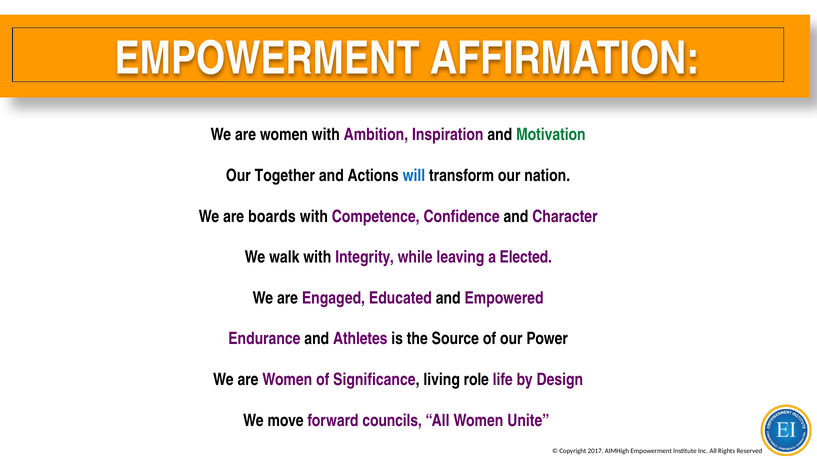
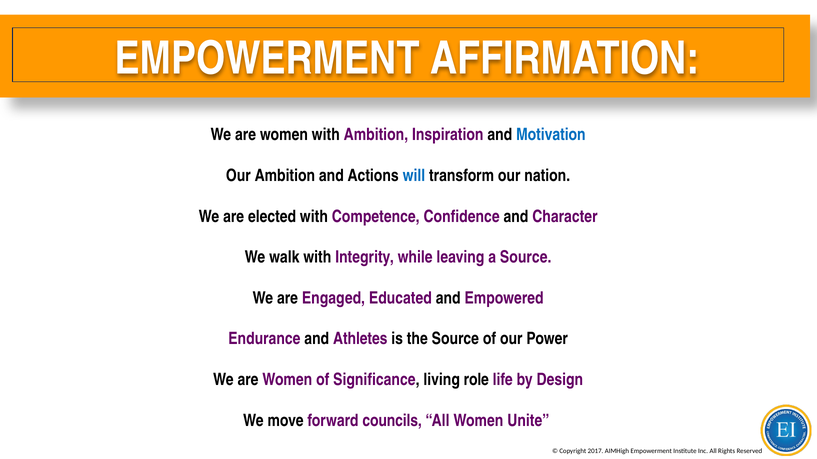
Motivation colour: green -> blue
Our Together: Together -> Ambition
boards: boards -> elected
a Elected: Elected -> Source
